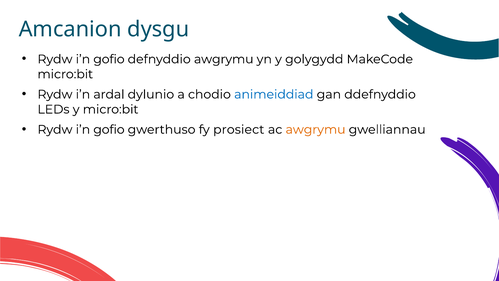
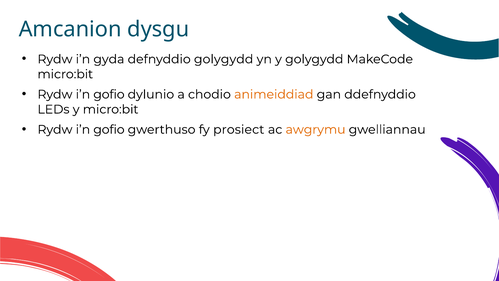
gofio at (109, 59): gofio -> gyda
defnyddio awgrymu: awgrymu -> golygydd
ardal at (109, 94): ardal -> gofio
animeiddiad colour: blue -> orange
